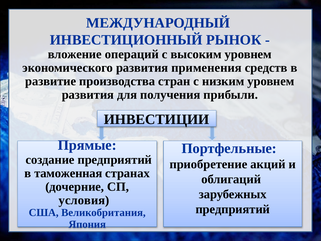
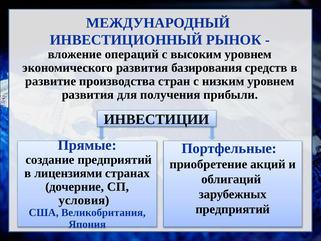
применения: применения -> базирования
таможенная: таможенная -> лицензиями
